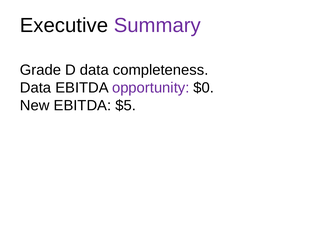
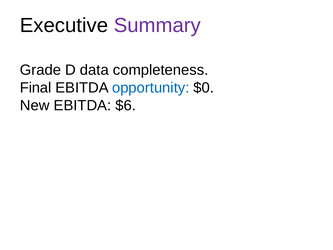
Data at (36, 88): Data -> Final
opportunity colour: purple -> blue
$5: $5 -> $6
